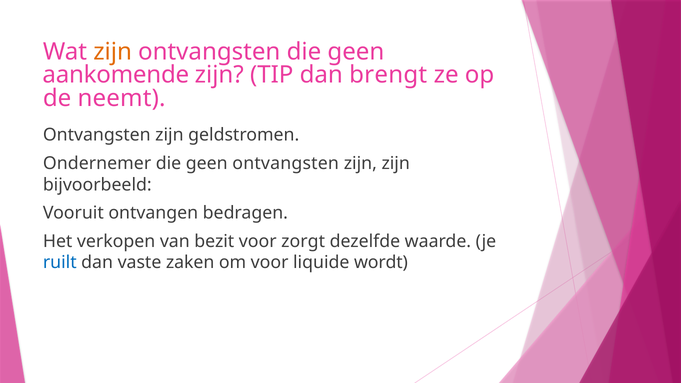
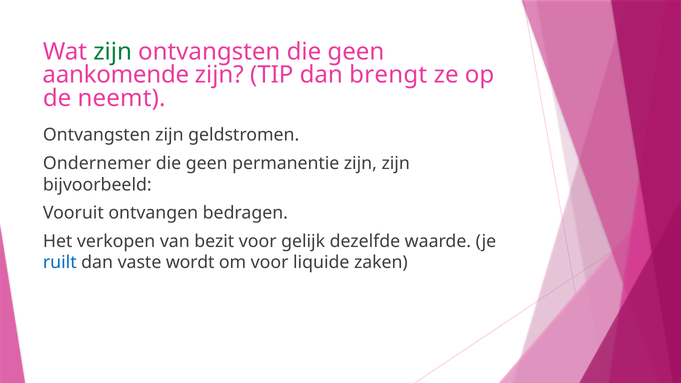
zijn at (113, 52) colour: orange -> green
geen ontvangsten: ontvangsten -> permanentie
zorgt: zorgt -> gelijk
zaken: zaken -> wordt
wordt: wordt -> zaken
